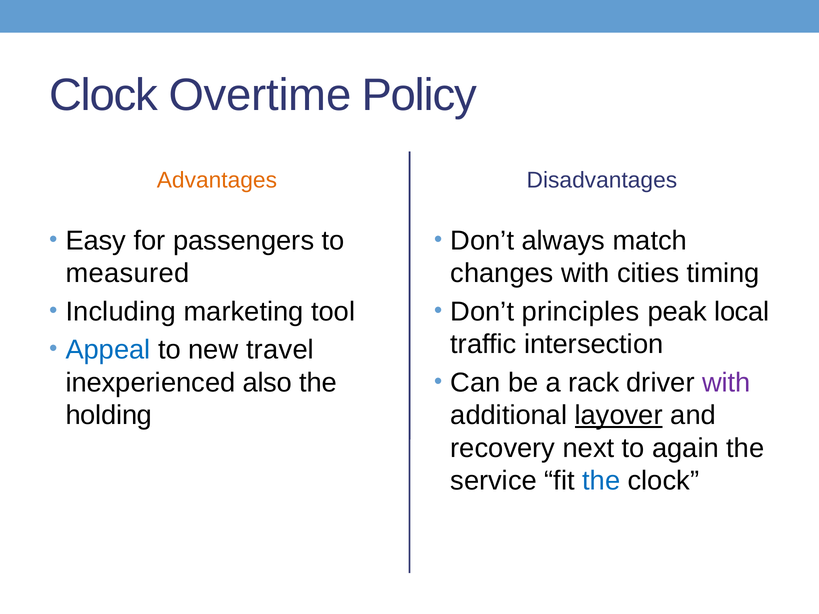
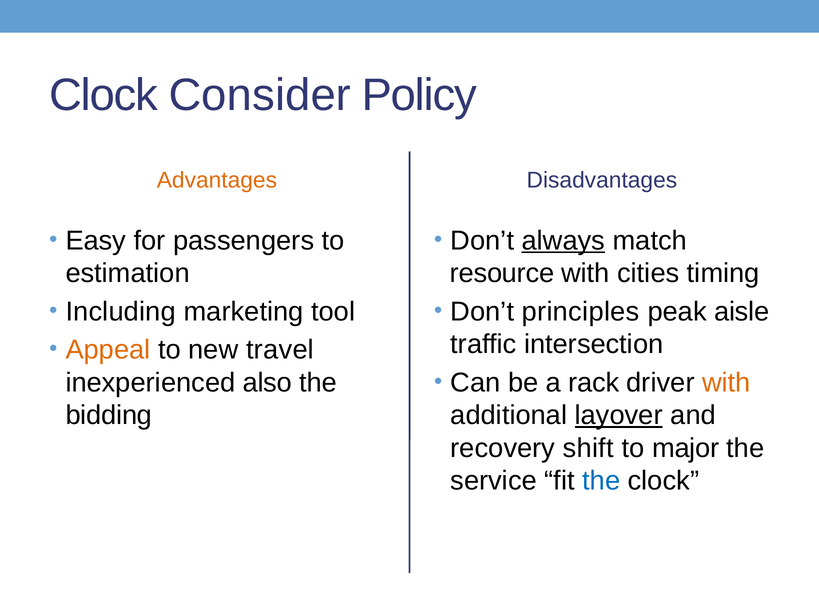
Overtime: Overtime -> Consider
always underline: none -> present
measured: measured -> estimation
changes: changes -> resource
local: local -> aisle
Appeal colour: blue -> orange
with at (726, 383) colour: purple -> orange
holding: holding -> bidding
next: next -> shift
again: again -> major
